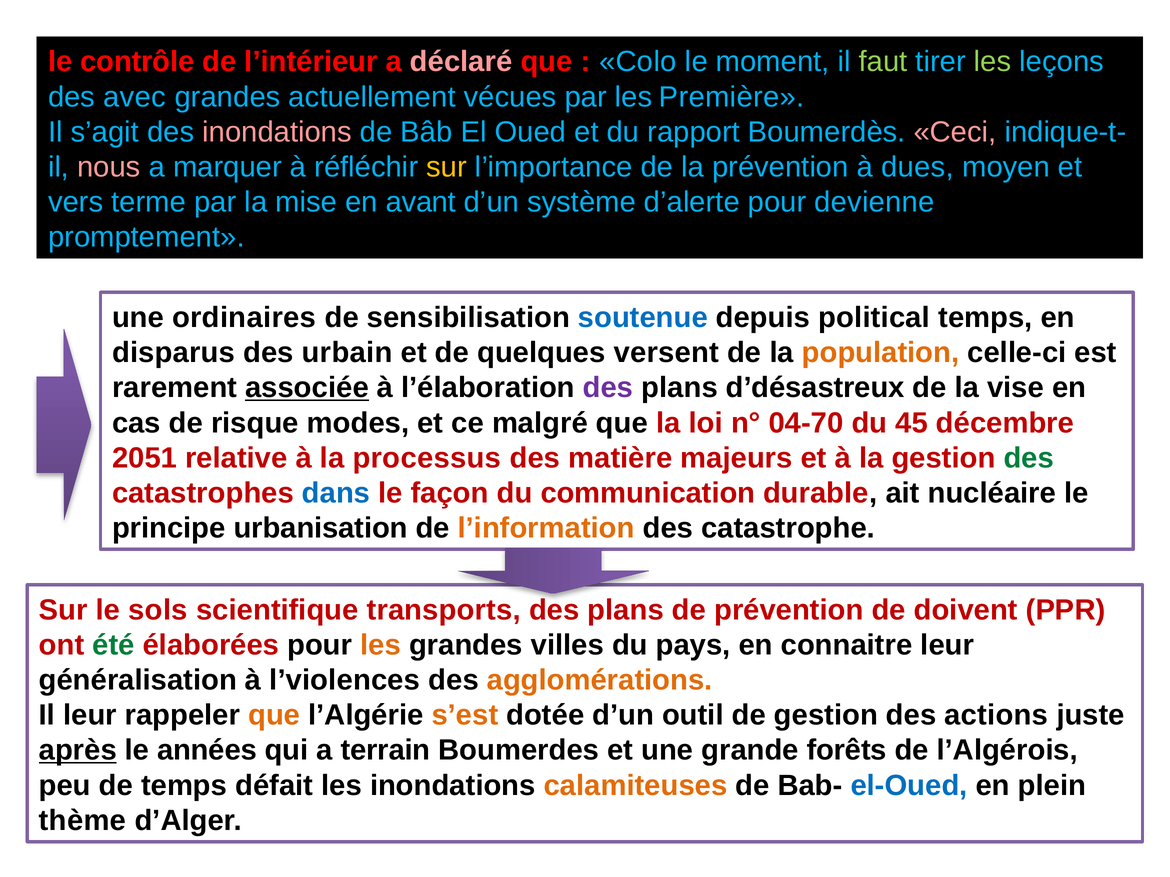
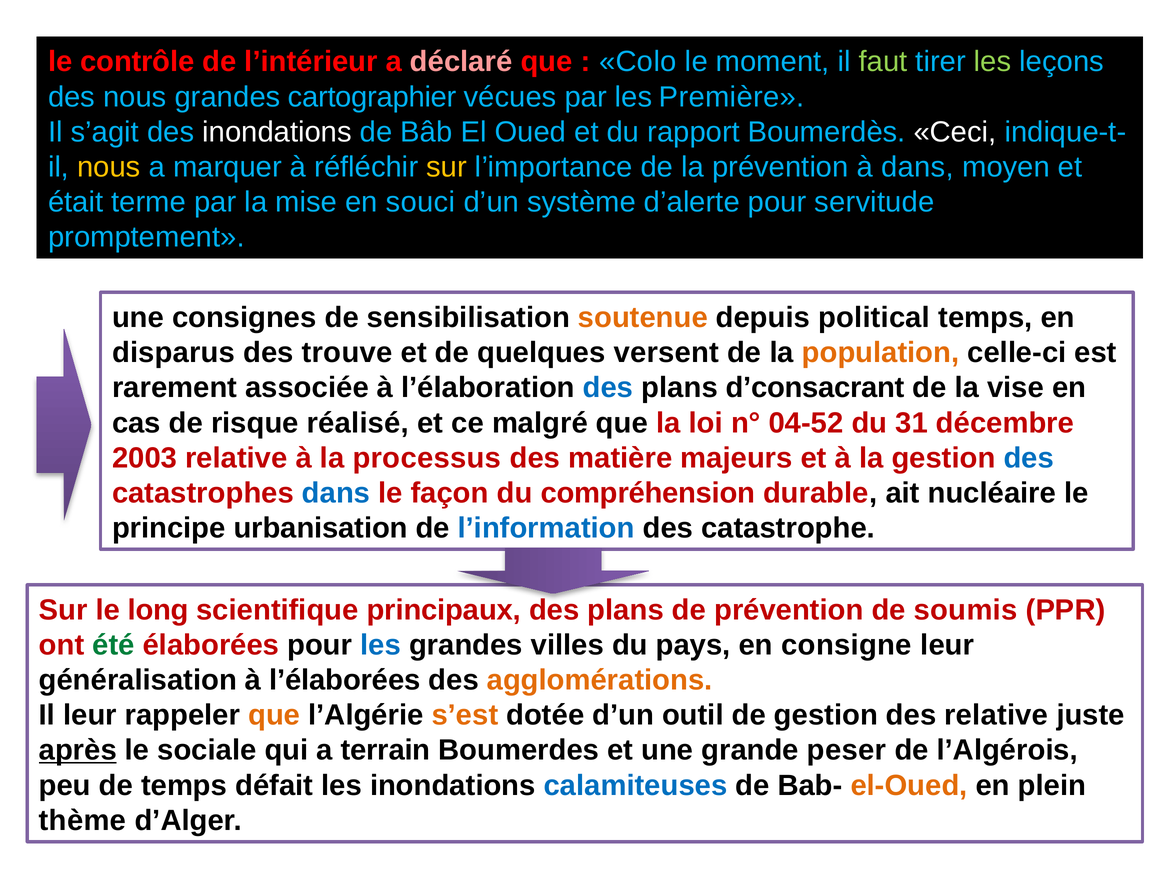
des avec: avec -> nous
actuellement: actuellement -> cartographier
inondations at (277, 132) colour: pink -> white
Ceci colour: pink -> white
nous at (109, 167) colour: pink -> yellow
à dues: dues -> dans
vers: vers -> était
avant: avant -> souci
devienne: devienne -> servitude
ordinaires: ordinaires -> consignes
soutenue colour: blue -> orange
urbain: urbain -> trouve
associée underline: present -> none
des at (608, 388) colour: purple -> blue
d’désastreux: d’désastreux -> d’consacrant
modes: modes -> réalisé
04-70: 04-70 -> 04-52
45: 45 -> 31
2051: 2051 -> 2003
des at (1029, 458) colour: green -> blue
communication: communication -> compréhension
l’information colour: orange -> blue
sols: sols -> long
transports: transports -> principaux
doivent: doivent -> soumis
les at (381, 645) colour: orange -> blue
connaitre: connaitre -> consigne
l’violences: l’violences -> l’élaborées
des actions: actions -> relative
années: années -> sociale
forêts: forêts -> peser
calamiteuses colour: orange -> blue
el-Oued colour: blue -> orange
